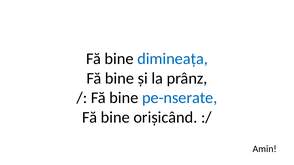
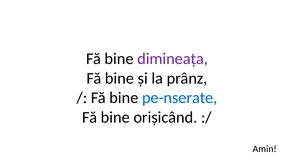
dimineața colour: blue -> purple
